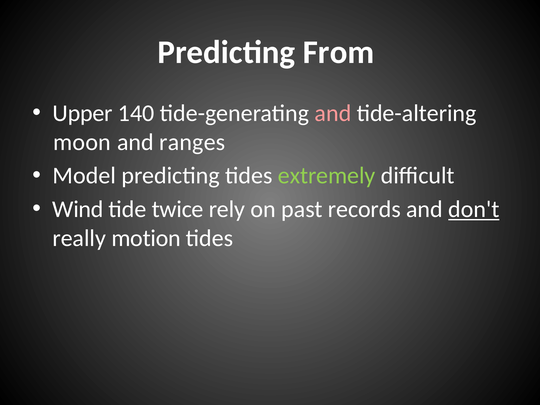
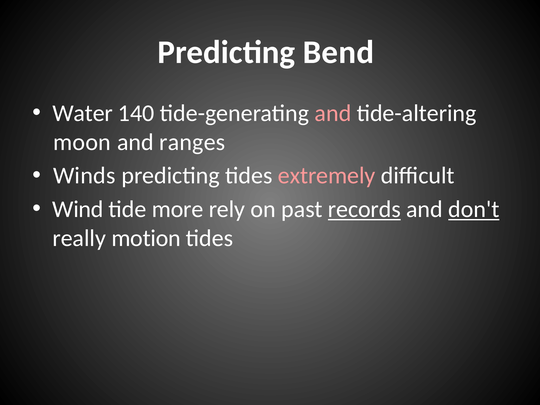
From: From -> Bend
Upper: Upper -> Water
Model: Model -> Winds
extremely colour: light green -> pink
twice: twice -> more
records underline: none -> present
